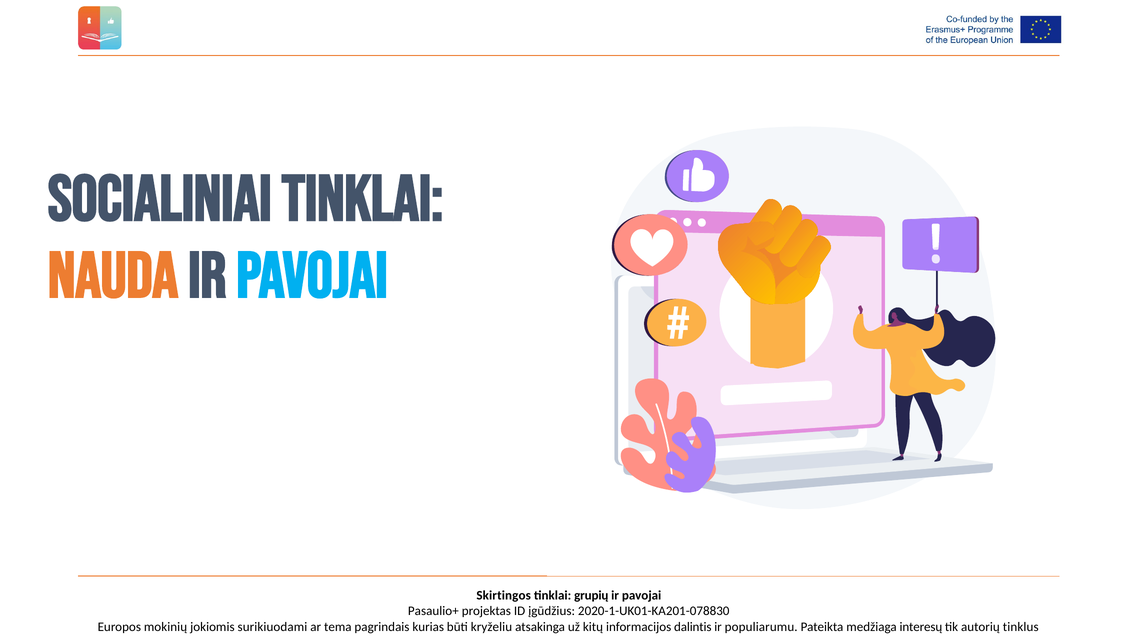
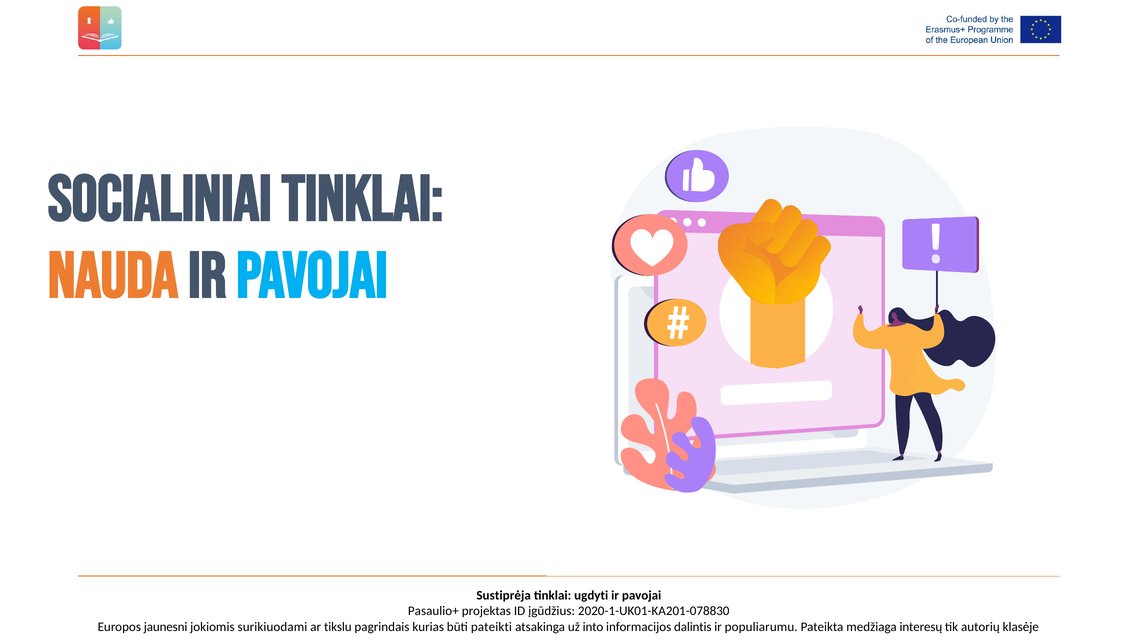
Skirtingos: Skirtingos -> Sustiprėja
grupių: grupių -> ugdyti
mokinių: mokinių -> jaunesni
tema: tema -> tikslu
kryželiu: kryželiu -> pateikti
kitų: kitų -> into
tinklus: tinklus -> klasėje
